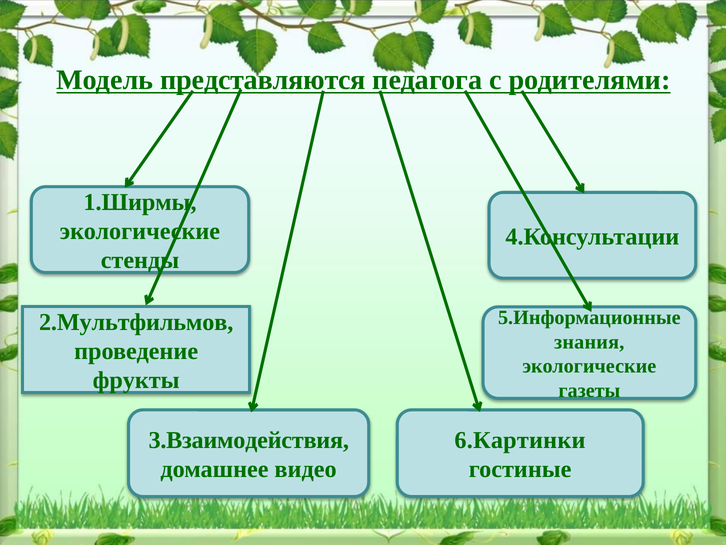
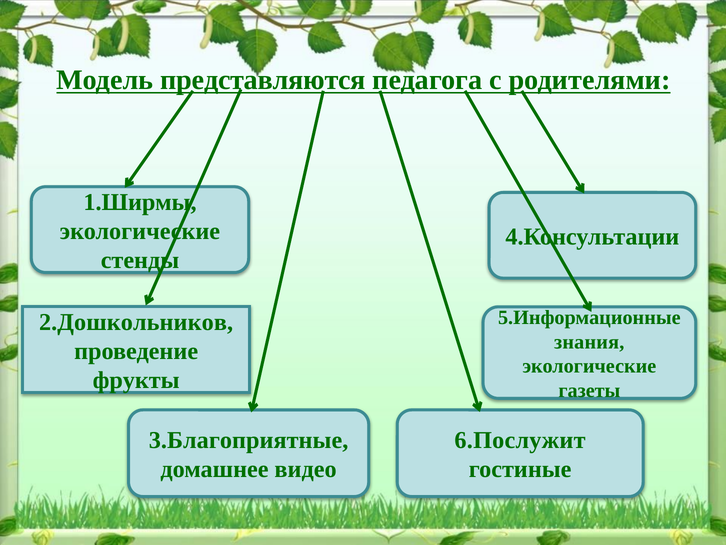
2.Мультфильмов: 2.Мультфильмов -> 2.Дошкольников
3.Взаимодействия: 3.Взаимодействия -> 3.Благоприятные
6.Картинки: 6.Картинки -> 6.Послужит
